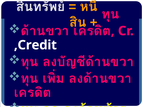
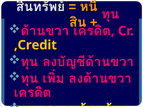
,Credit colour: white -> yellow
